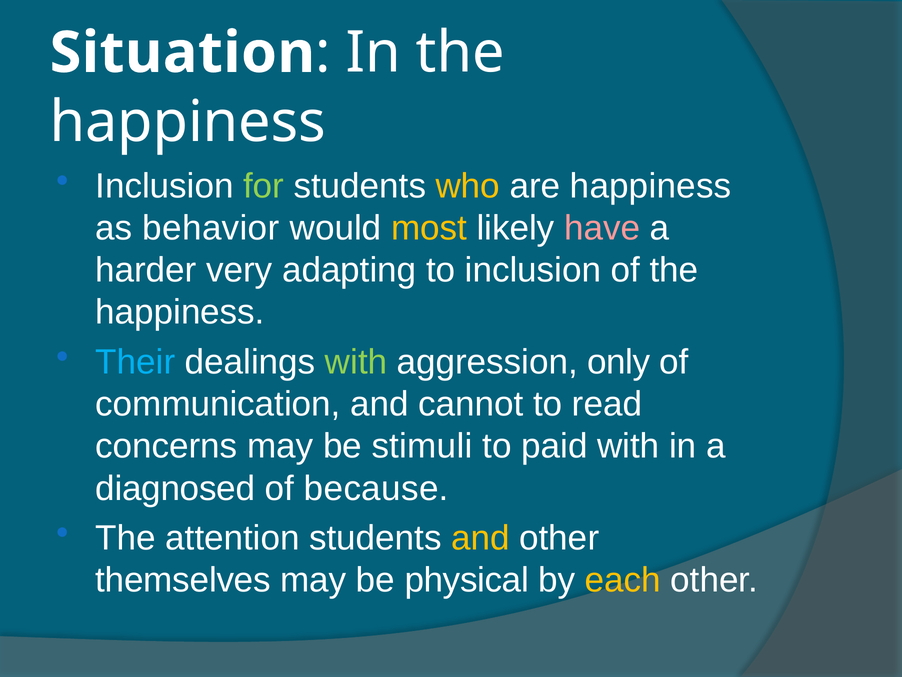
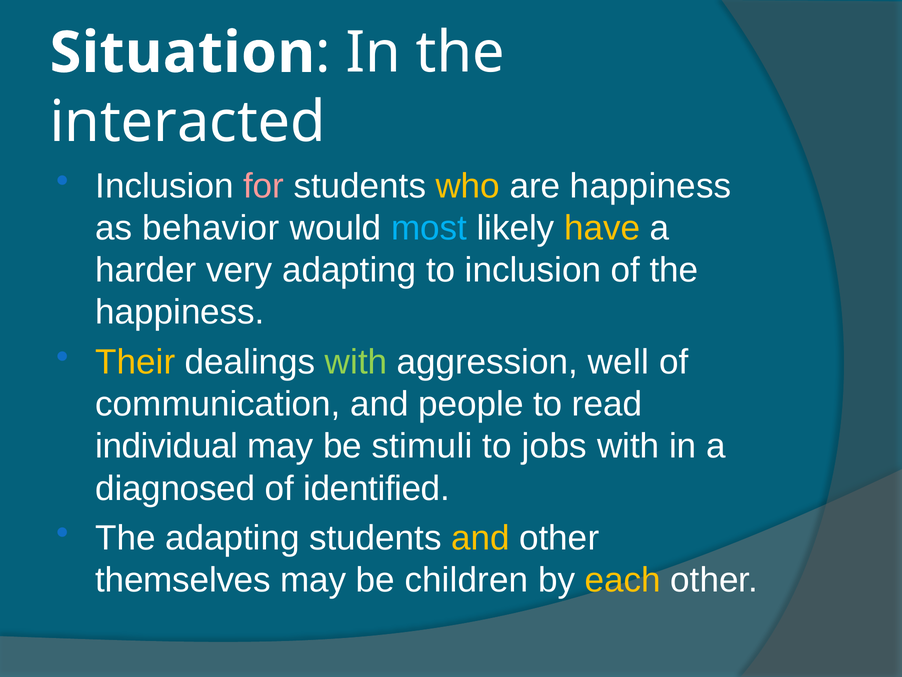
happiness at (188, 122): happiness -> interacted
for colour: light green -> pink
most colour: yellow -> light blue
have colour: pink -> yellow
Their colour: light blue -> yellow
only: only -> well
cannot: cannot -> people
concerns: concerns -> individual
paid: paid -> jobs
because: because -> identified
The attention: attention -> adapting
physical: physical -> children
